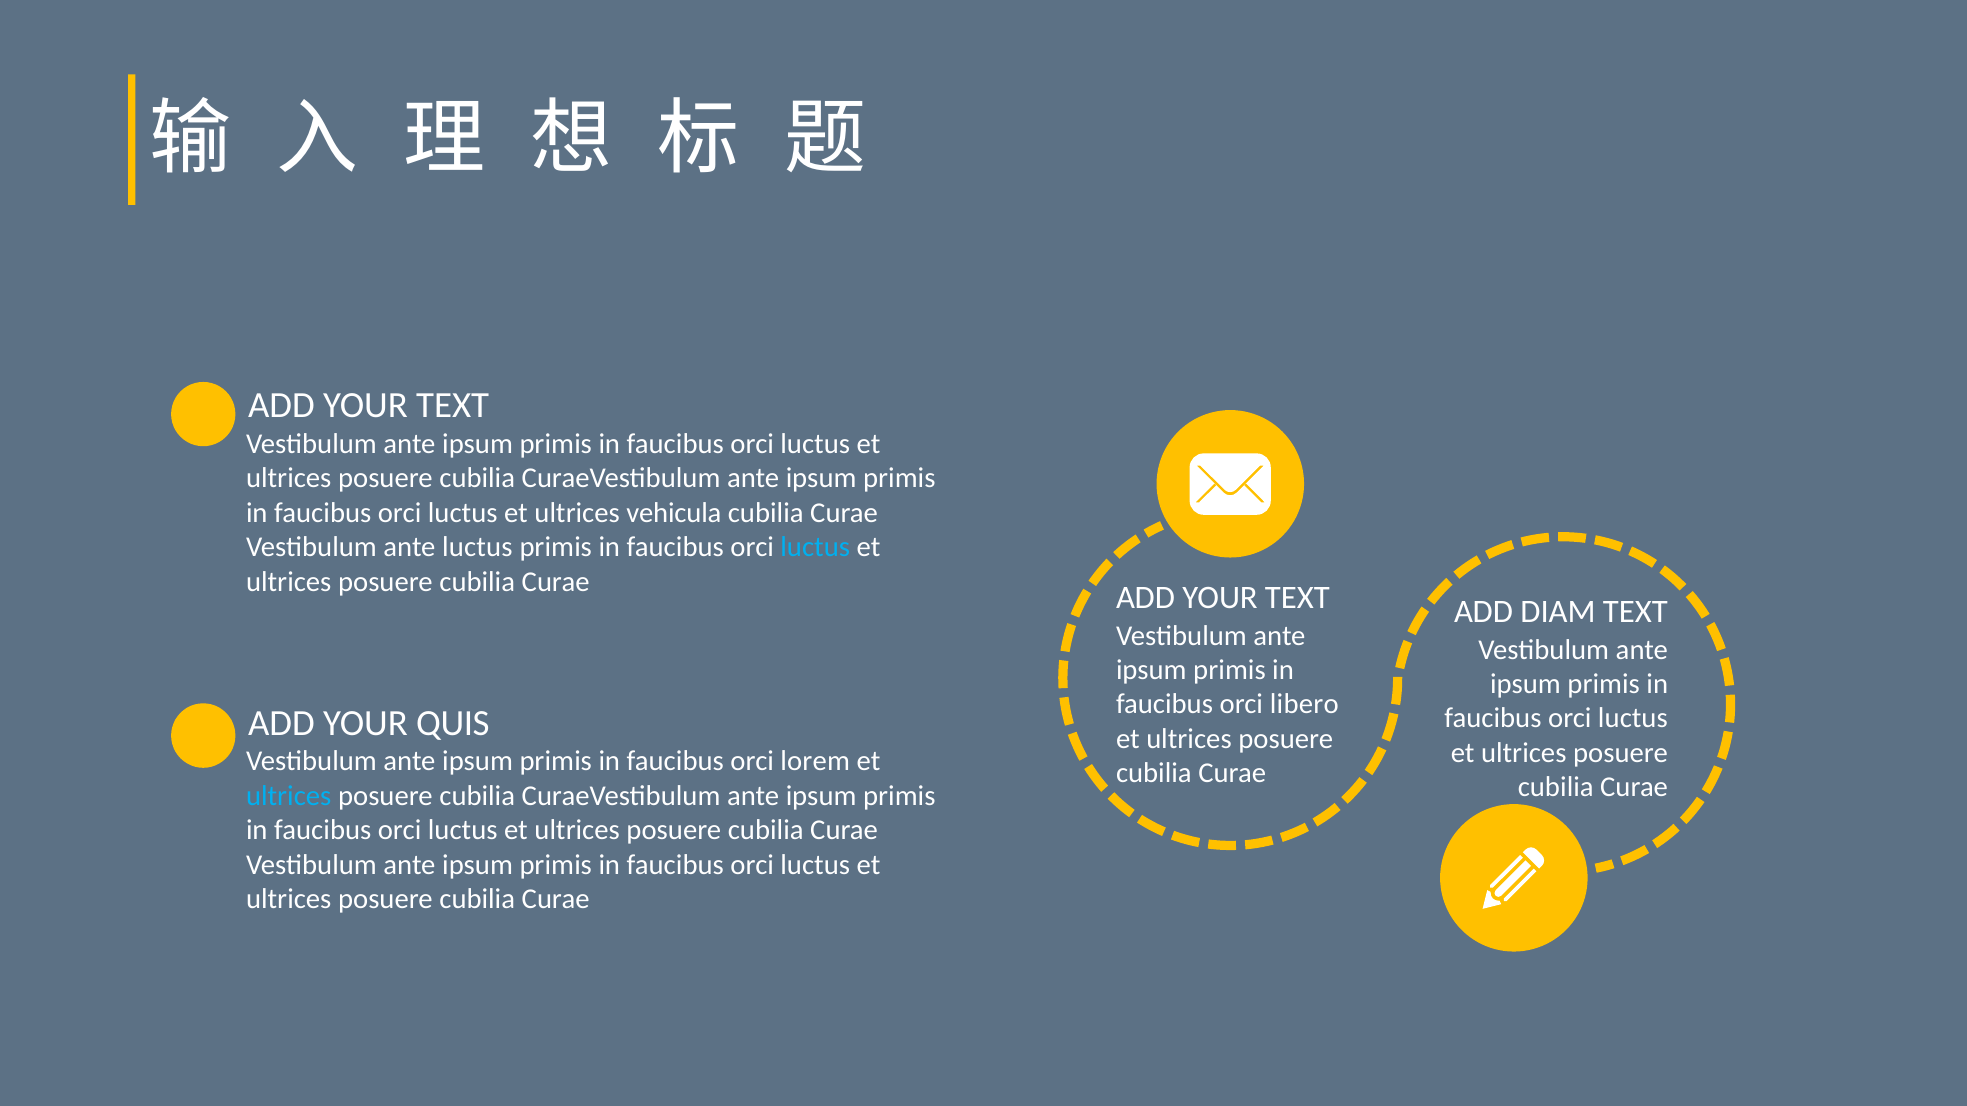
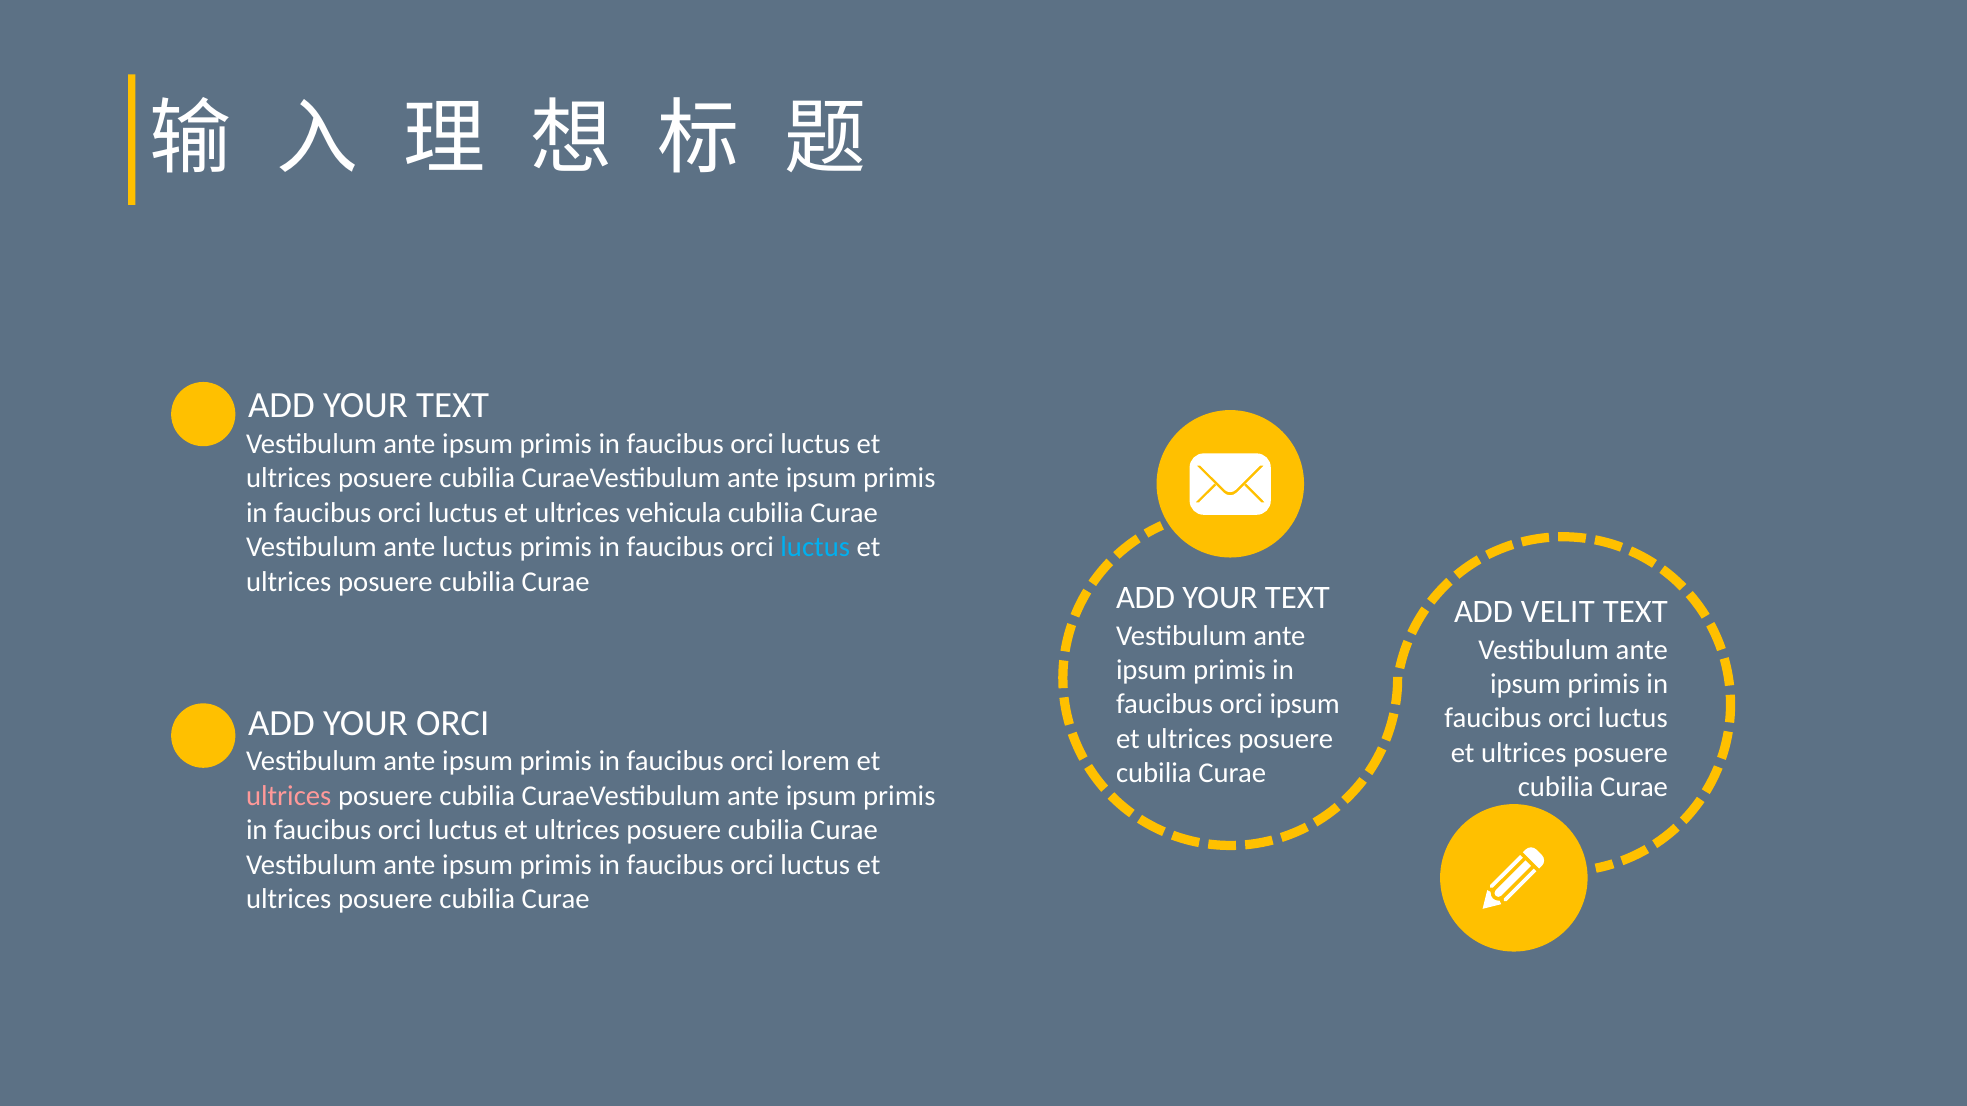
DIAM: DIAM -> VELIT
orci libero: libero -> ipsum
YOUR QUIS: QUIS -> ORCI
ultrices at (289, 796) colour: light blue -> pink
